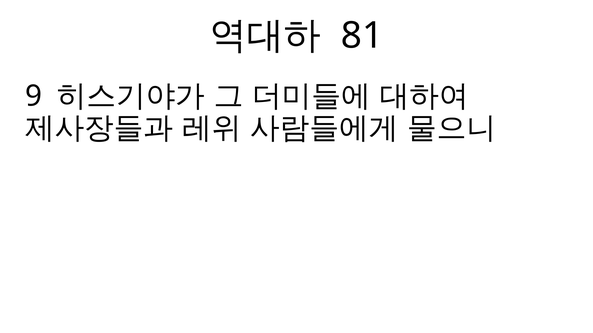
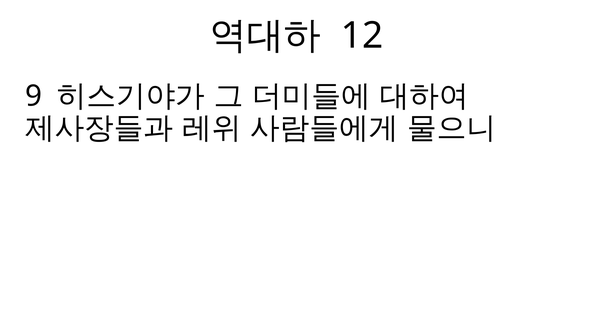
81: 81 -> 12
